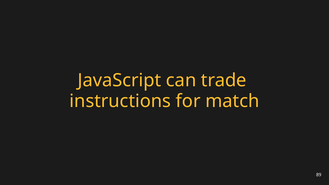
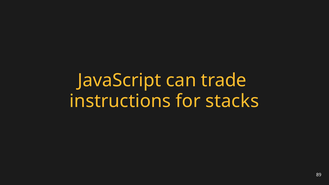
match: match -> stacks
